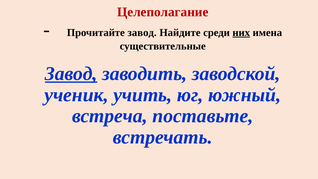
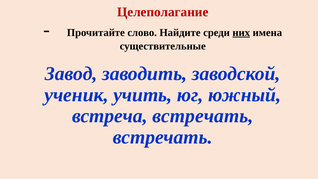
Прочитайте завод: завод -> слово
Завод at (71, 74) underline: present -> none
встреча поставьте: поставьте -> встречать
